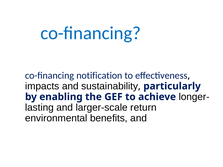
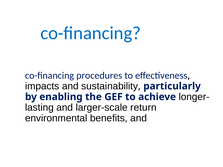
notification: notification -> procedures
